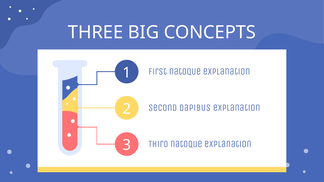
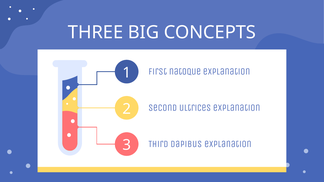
dapibus: dapibus -> ultrices
Third natoque: natoque -> dapibus
